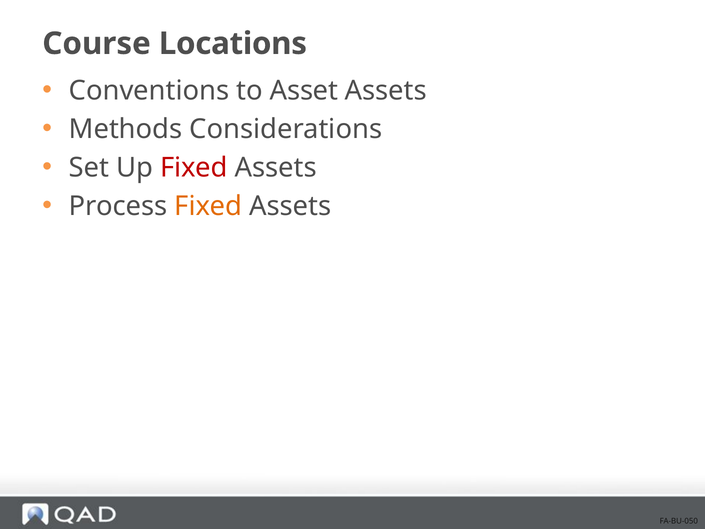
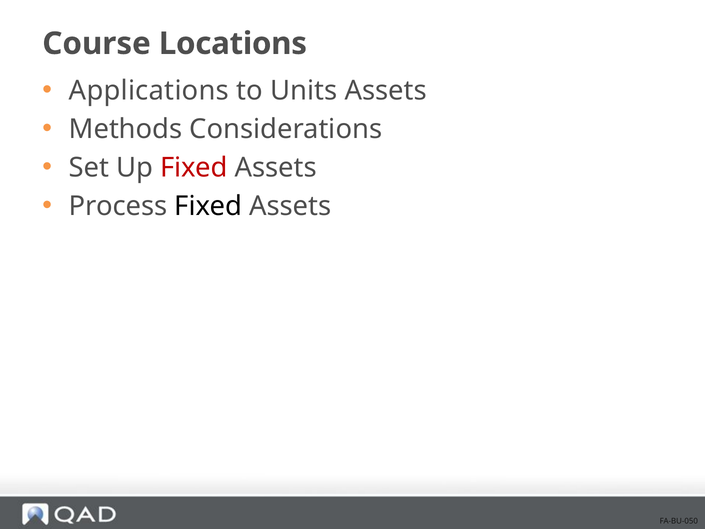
Conventions: Conventions -> Applications
Asset: Asset -> Units
Fixed at (208, 206) colour: orange -> black
